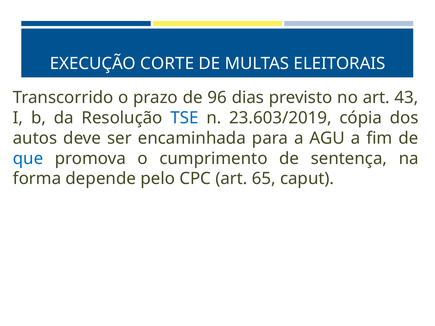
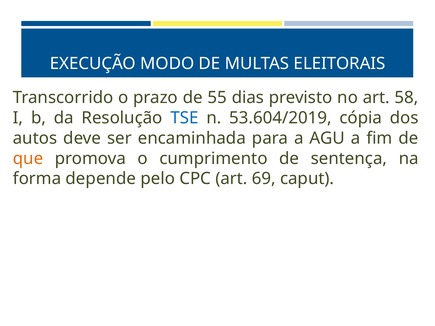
CORTE: CORTE -> MODO
96: 96 -> 55
43: 43 -> 58
23.603/2019: 23.603/2019 -> 53.604/2019
que colour: blue -> orange
65: 65 -> 69
